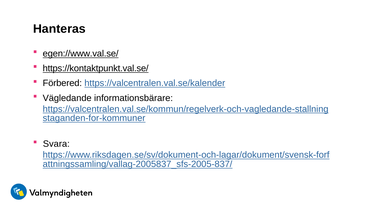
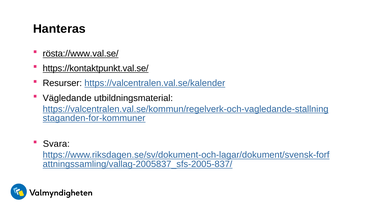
egen://www.val.se/: egen://www.val.se/ -> rösta://www.val.se/
Förbered: Förbered -> Resurser
informationsbärare: informationsbärare -> utbildningsmaterial
